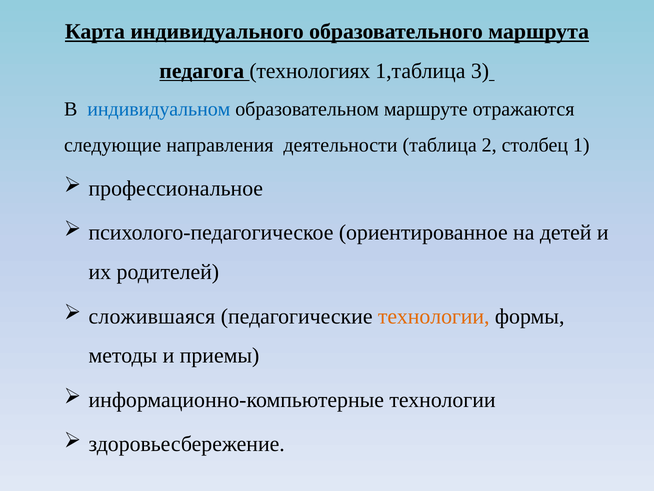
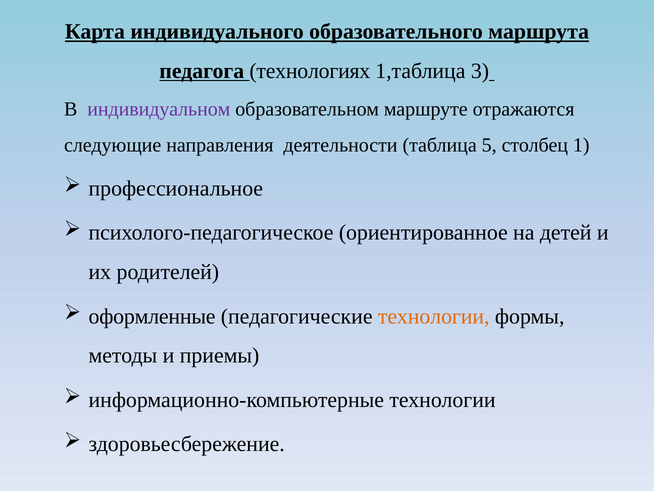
индивидуальном colour: blue -> purple
2: 2 -> 5
сложившаяся: сложившаяся -> оформленные
